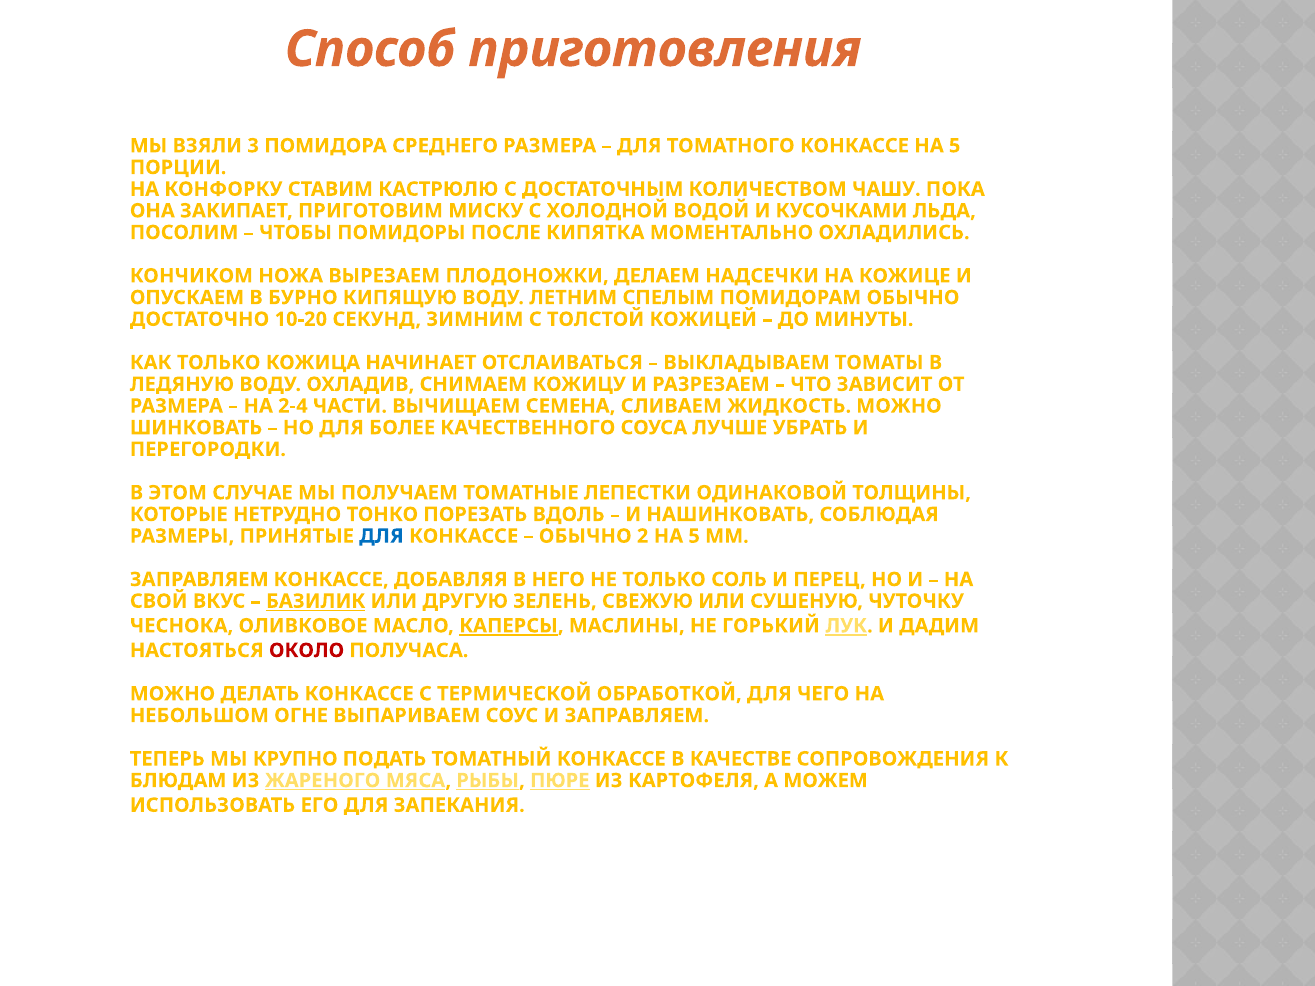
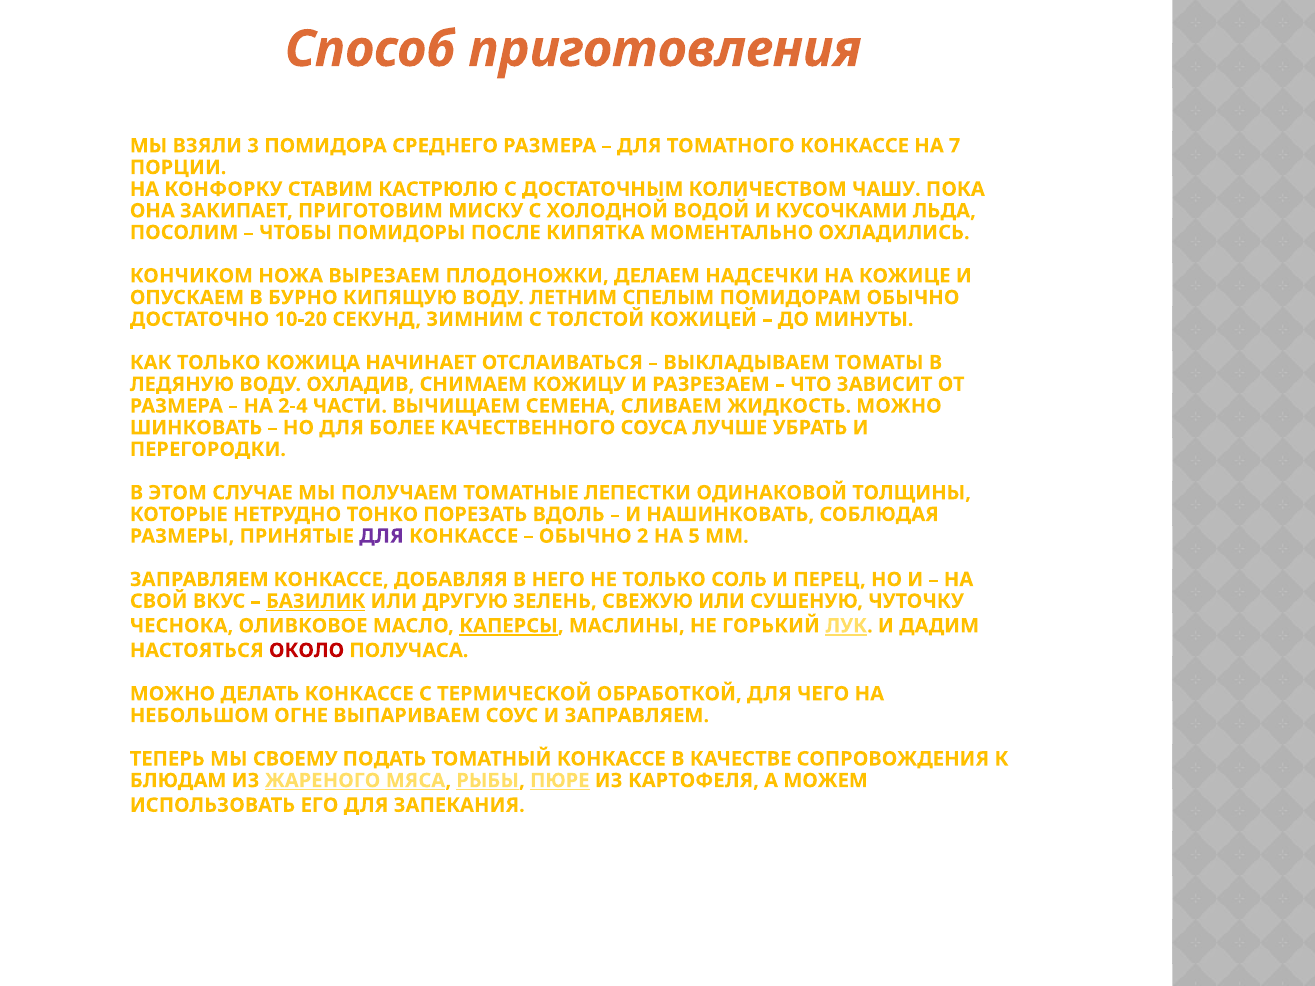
КОНКАССЕ НА 5: 5 -> 7
ДЛЯ at (381, 536) colour: blue -> purple
КРУПНО: КРУПНО -> СВОЕМУ
